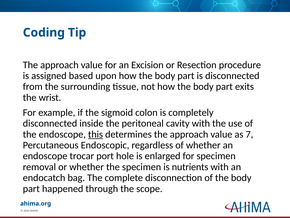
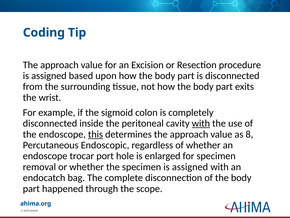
with at (201, 123) underline: none -> present
7: 7 -> 8
specimen is nutrients: nutrients -> assigned
